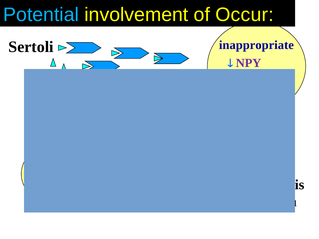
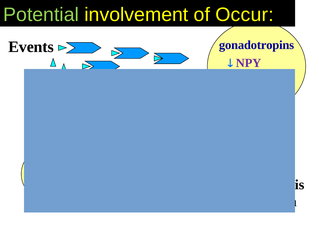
Potential colour: light blue -> light green
inappropriate: inappropriate -> gonadotropins
Sertoli: Sertoli -> Events
